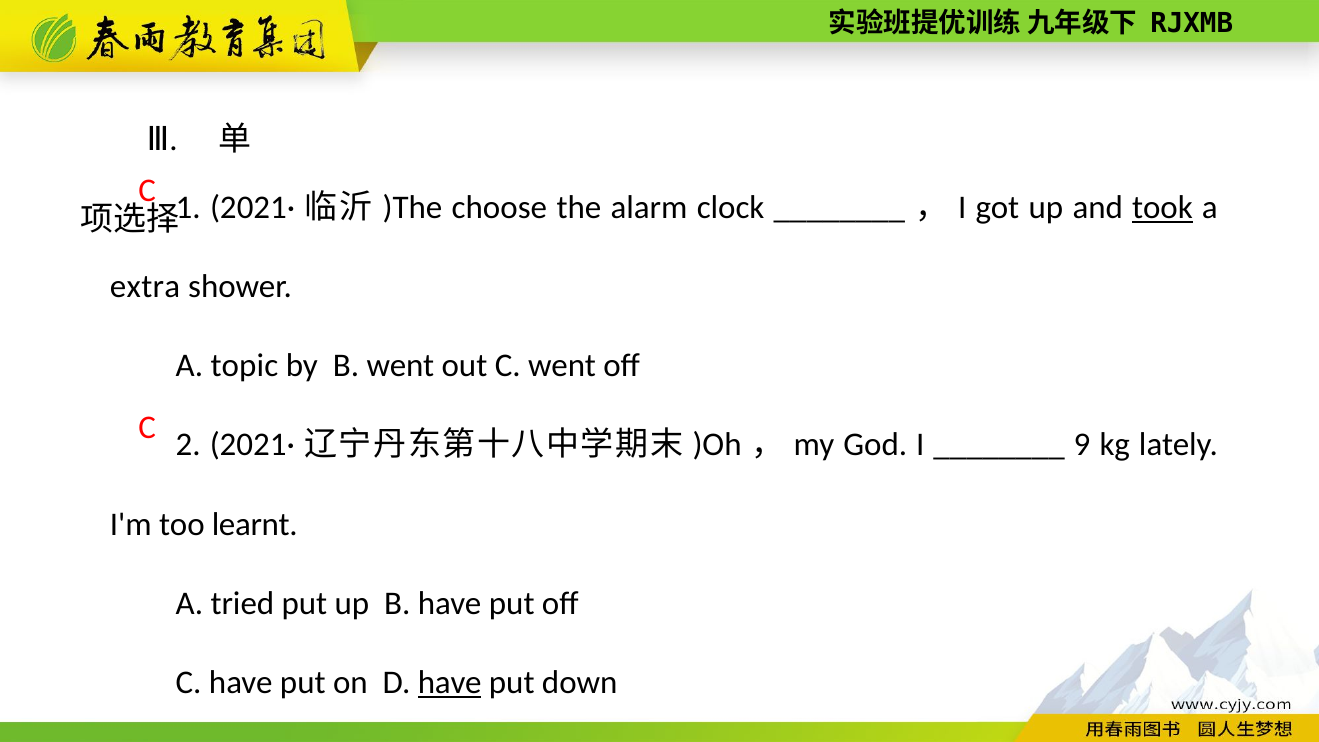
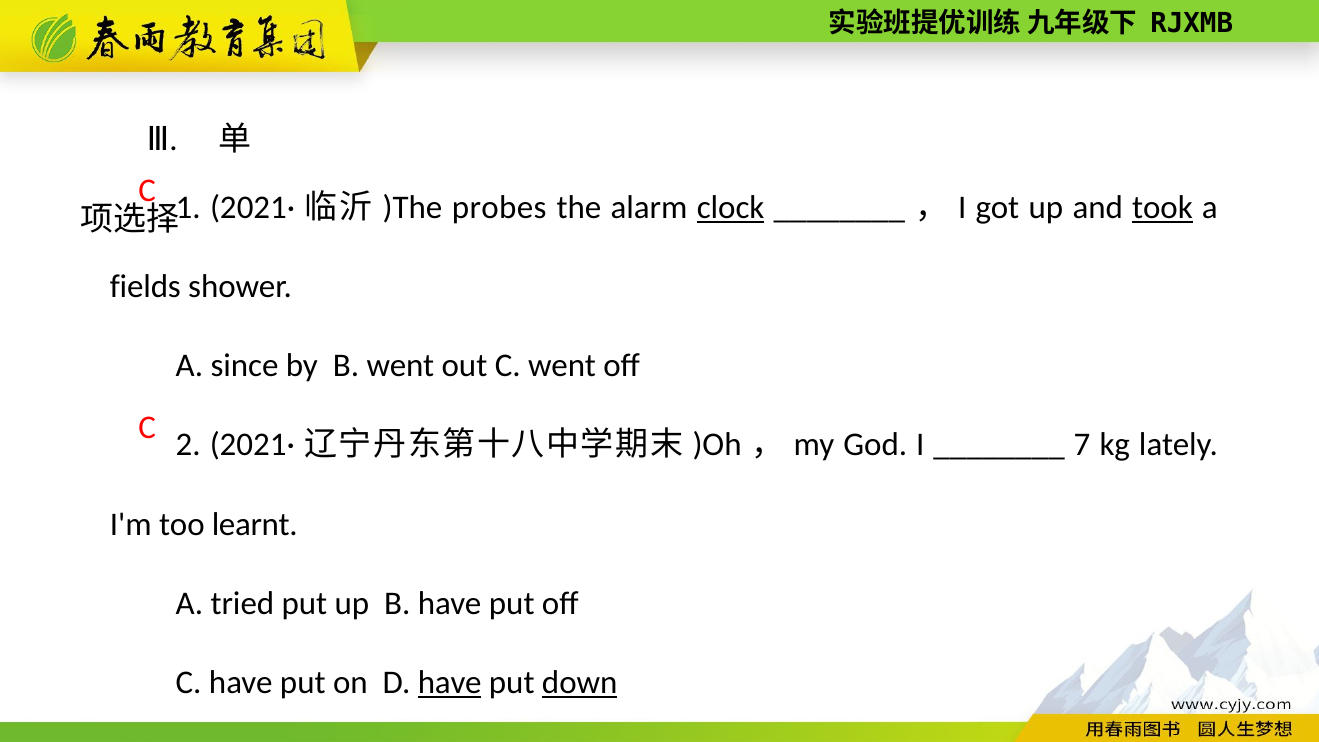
choose: choose -> probes
clock underline: none -> present
extra: extra -> fields
topic: topic -> since
9: 9 -> 7
down underline: none -> present
